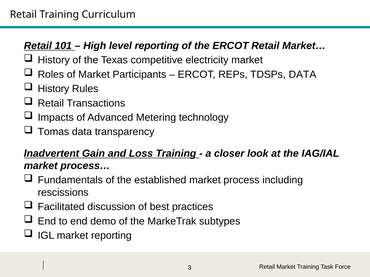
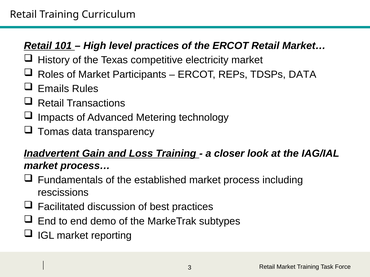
level reporting: reporting -> practices
History at (53, 89): History -> Emails
